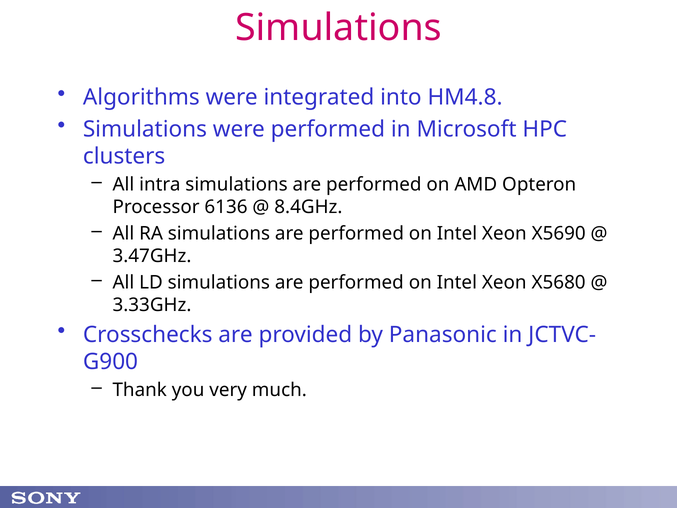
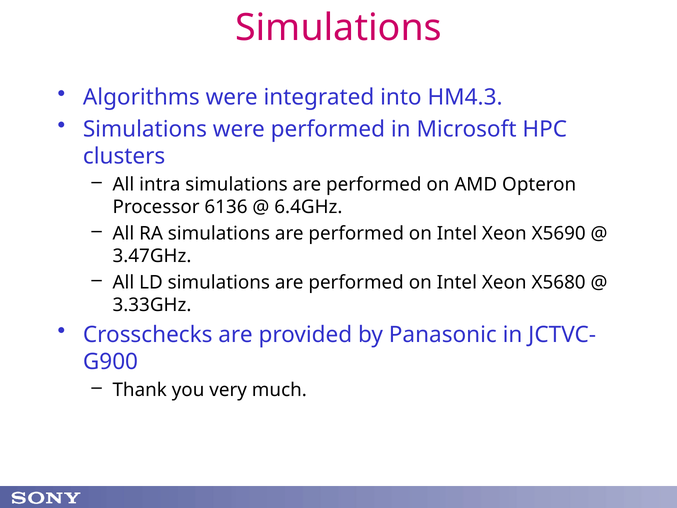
HM4.8: HM4.8 -> HM4.3
8.4GHz: 8.4GHz -> 6.4GHz
